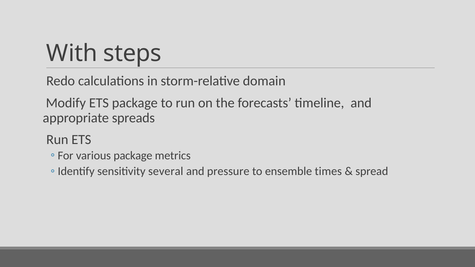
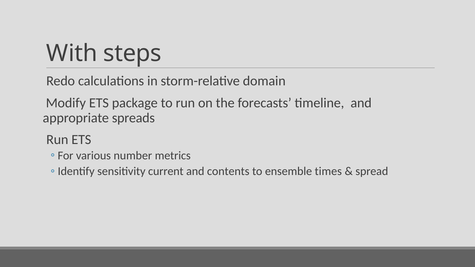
various package: package -> number
several: several -> current
pressure: pressure -> contents
